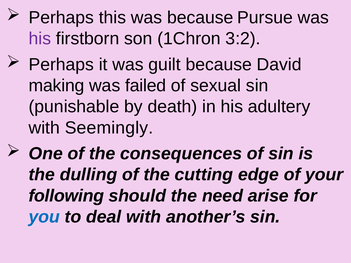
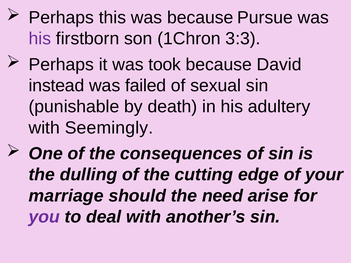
3:2: 3:2 -> 3:3
guilt: guilt -> took
making: making -> instead
following: following -> marriage
you colour: blue -> purple
